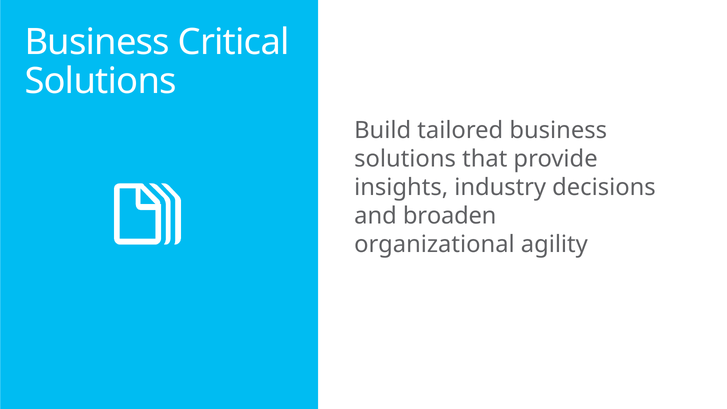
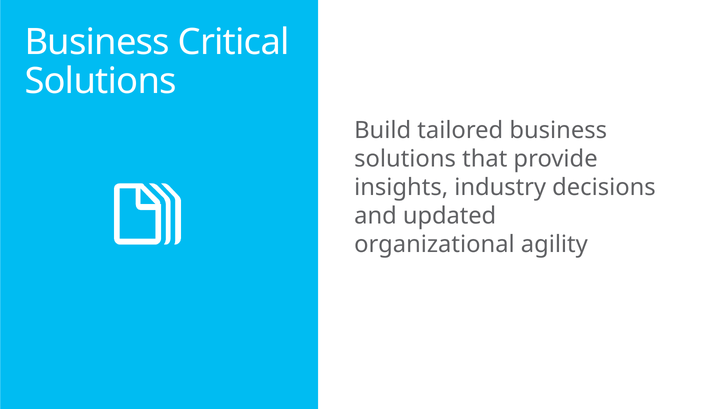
broaden: broaden -> updated
